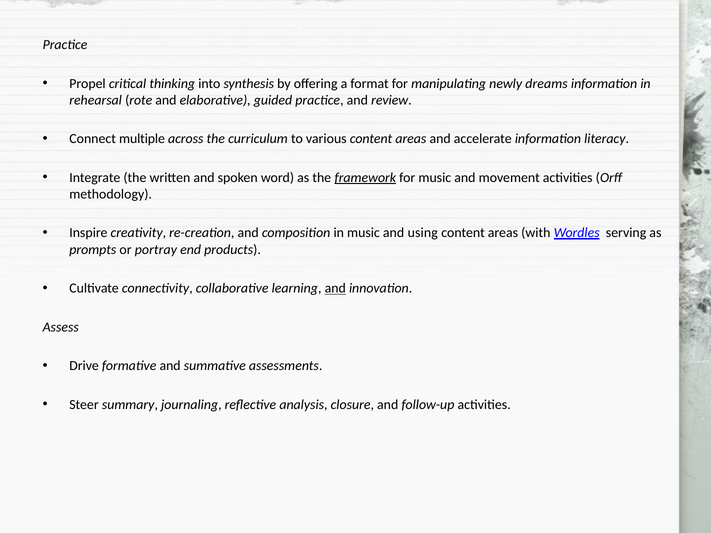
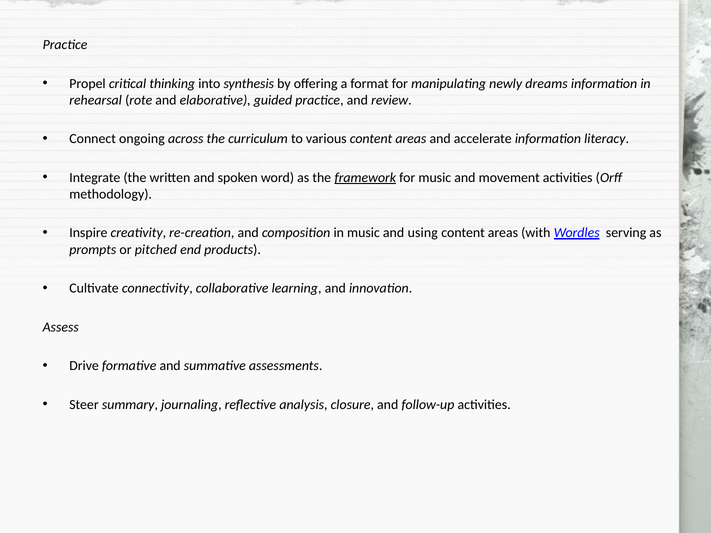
multiple: multiple -> ongoing
portray: portray -> pitched
and at (335, 289) underline: present -> none
